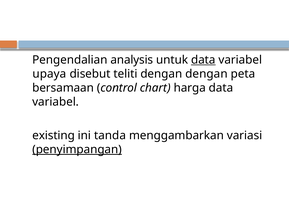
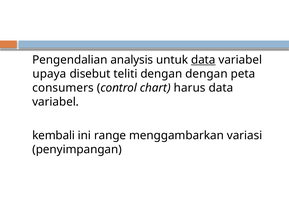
bersamaan: bersamaan -> consumers
harga: harga -> harus
existing: existing -> kembali
tanda: tanda -> range
penyimpangan underline: present -> none
